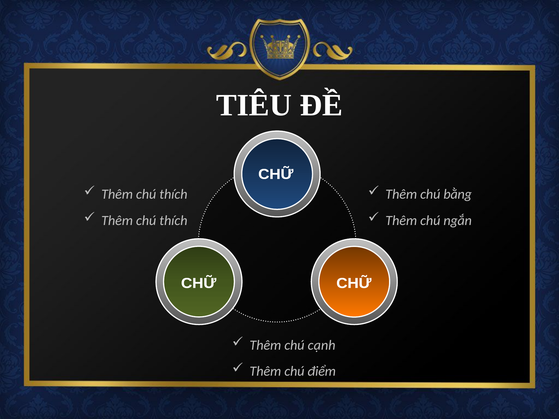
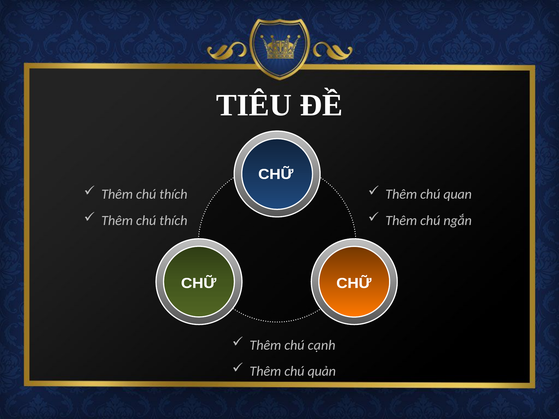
bằng: bằng -> quan
điểm: điểm -> quản
